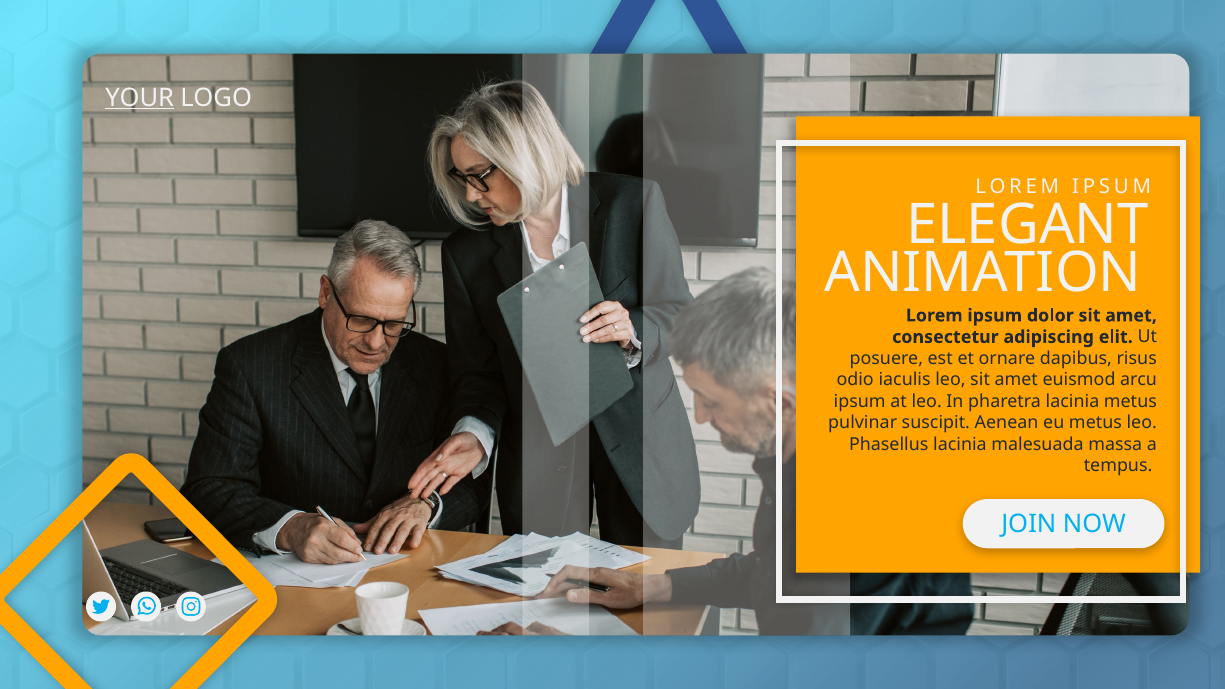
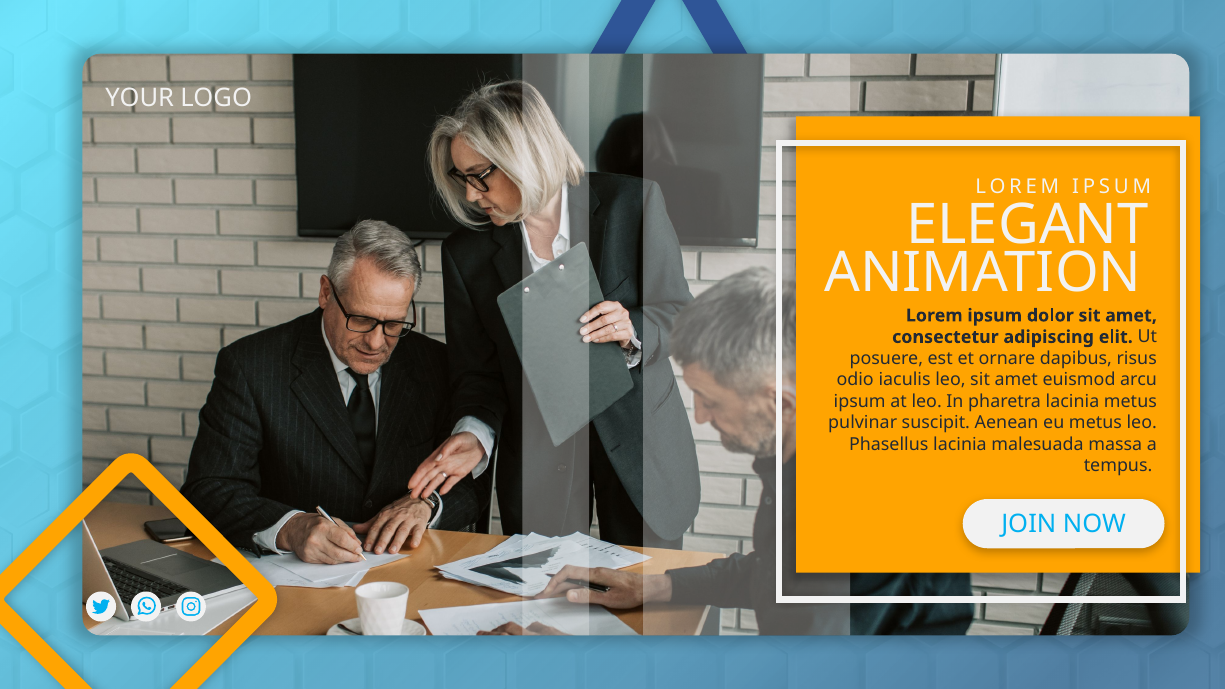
YOUR underline: present -> none
